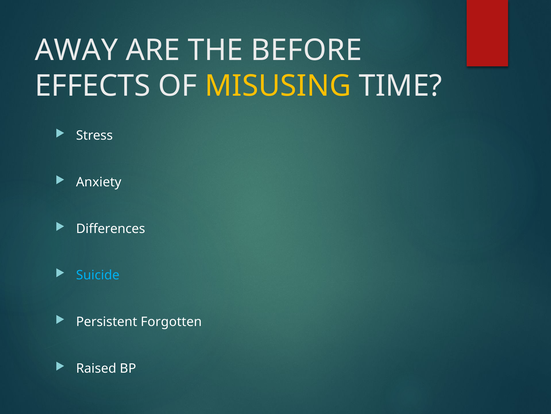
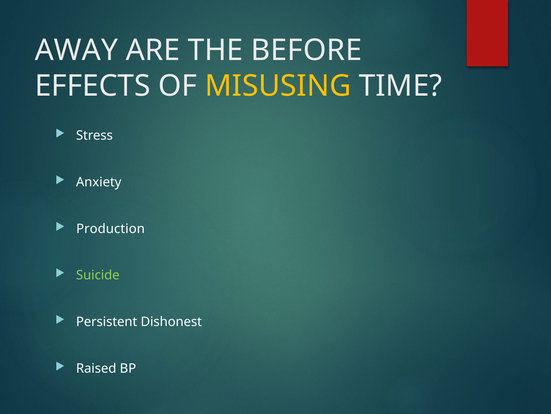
Differences: Differences -> Production
Suicide colour: light blue -> light green
Forgotten: Forgotten -> Dishonest
